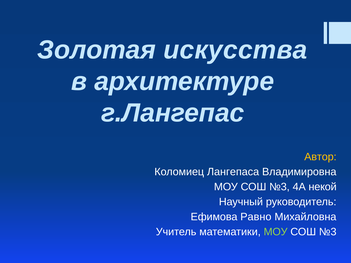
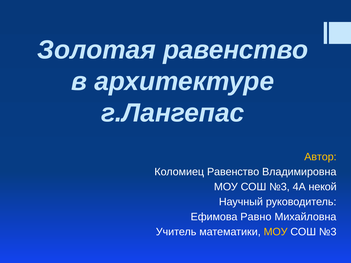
Золотая искусства: искусства -> равенство
Коломиец Лангепаса: Лангепаса -> Равенство
МОУ at (276, 232) colour: light green -> yellow
